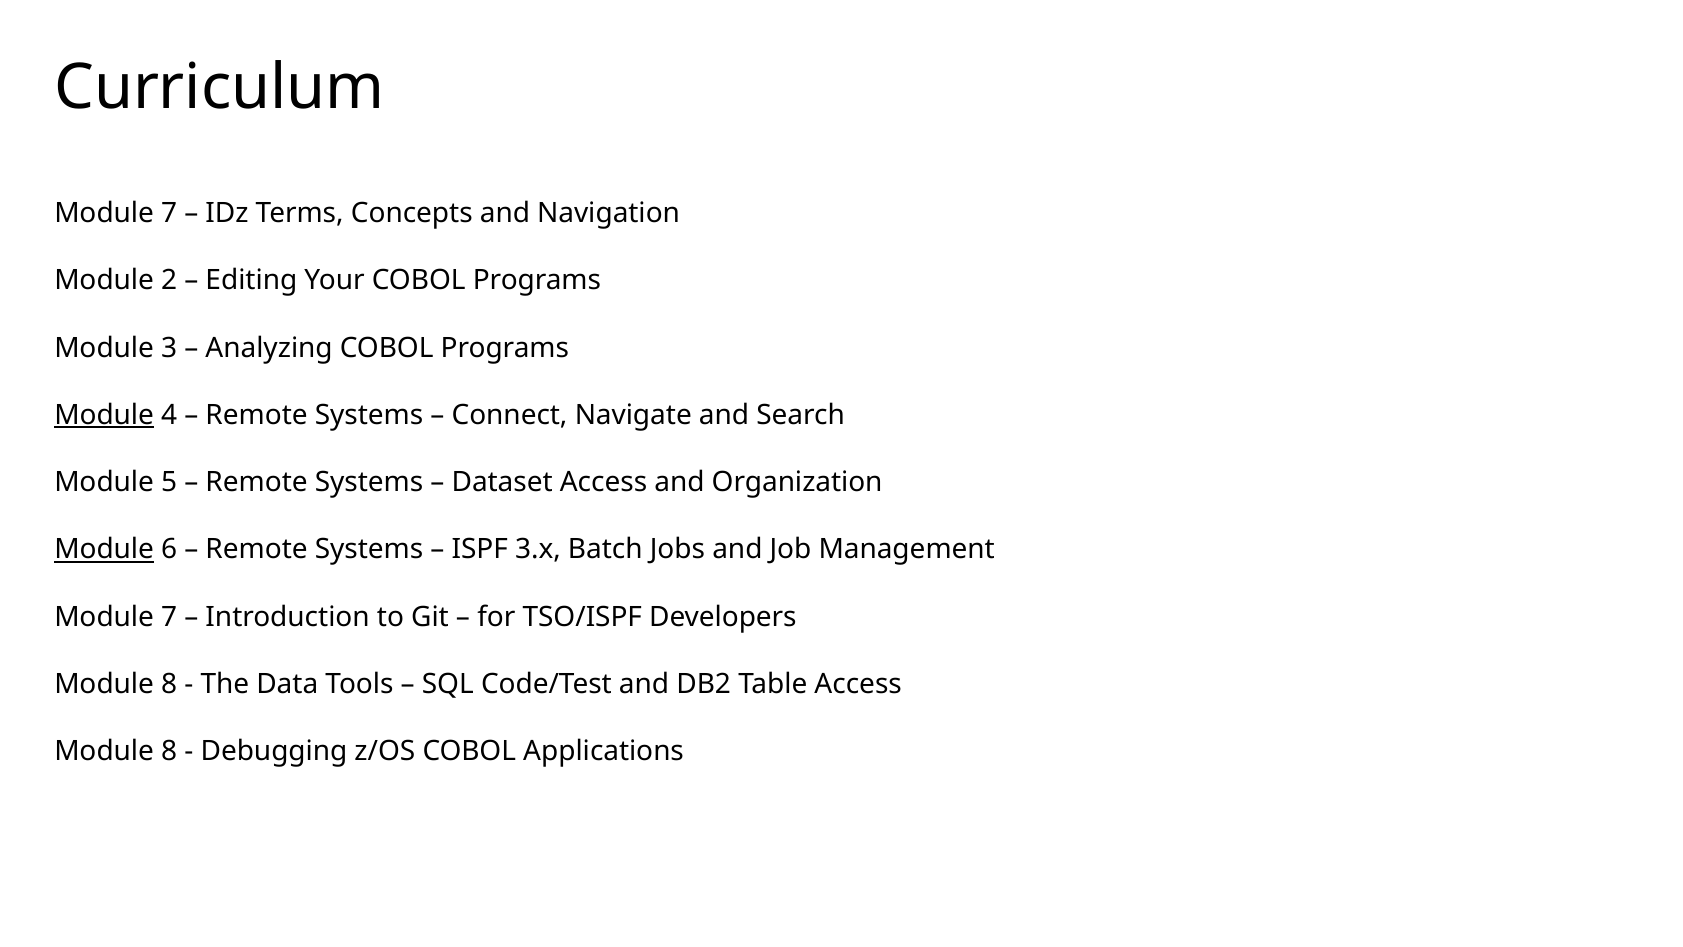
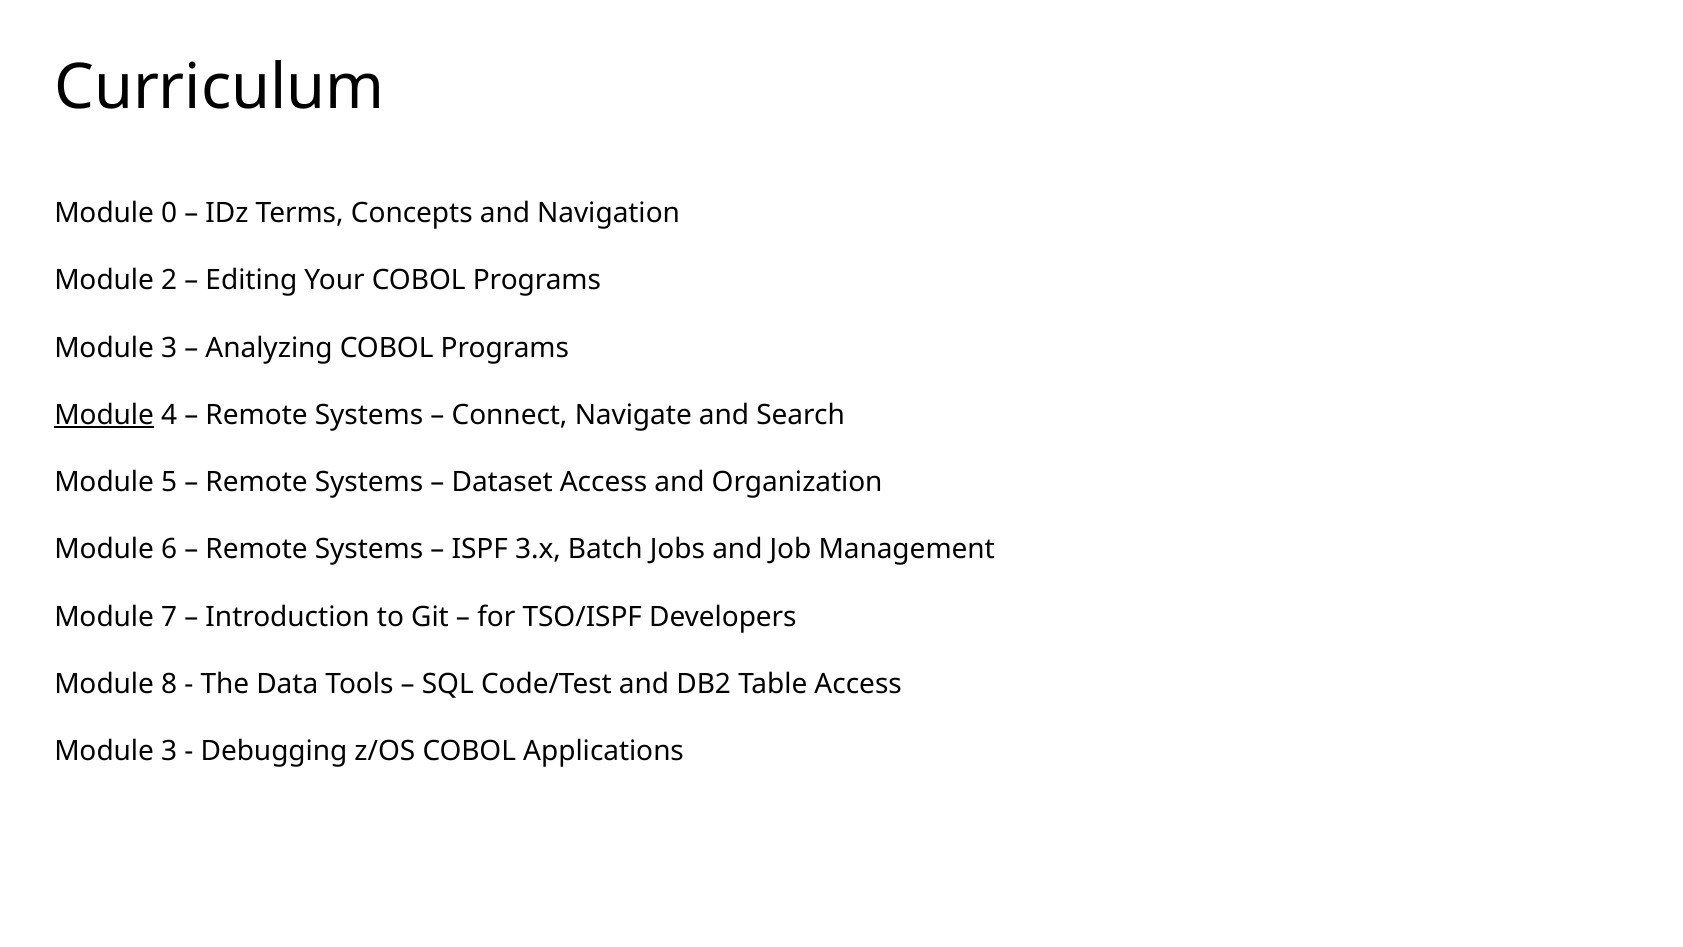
7 at (169, 213): 7 -> 0
Module at (104, 550) underline: present -> none
8 at (169, 751): 8 -> 3
